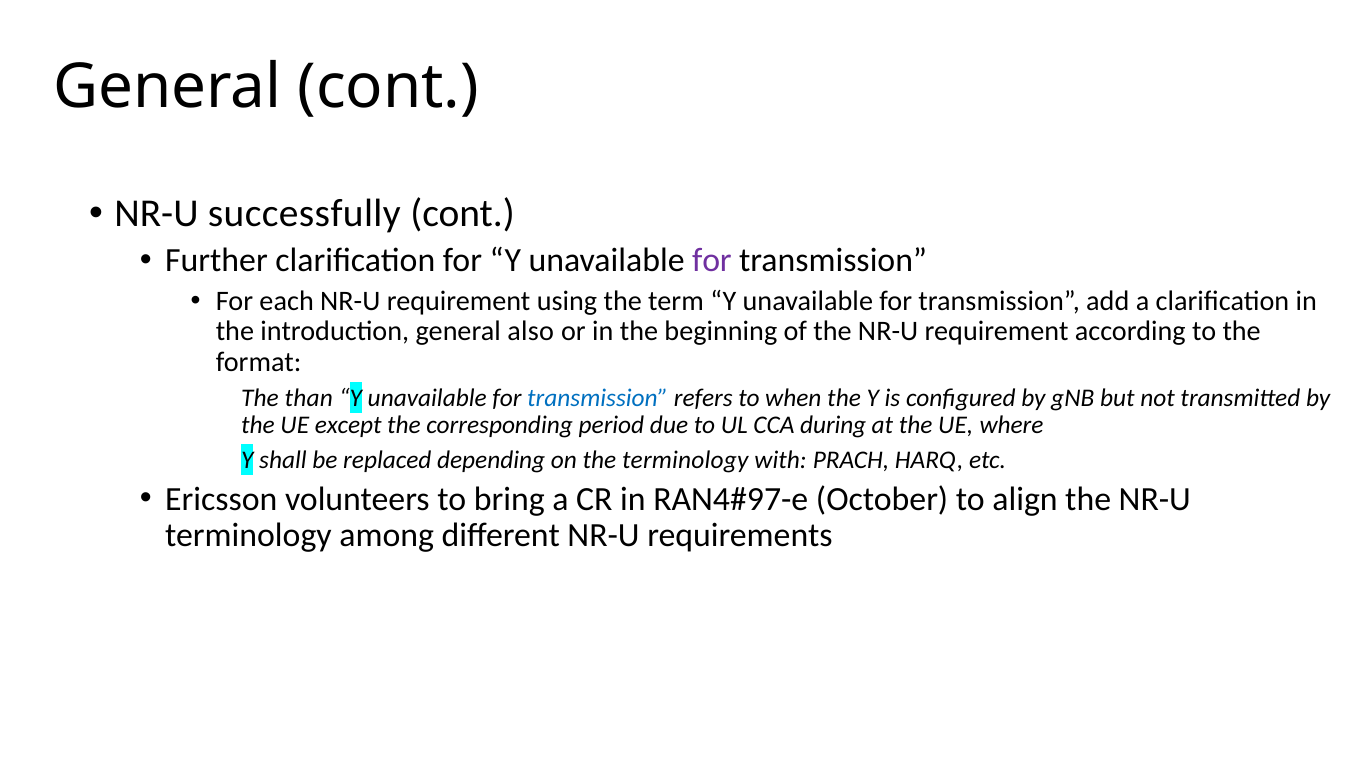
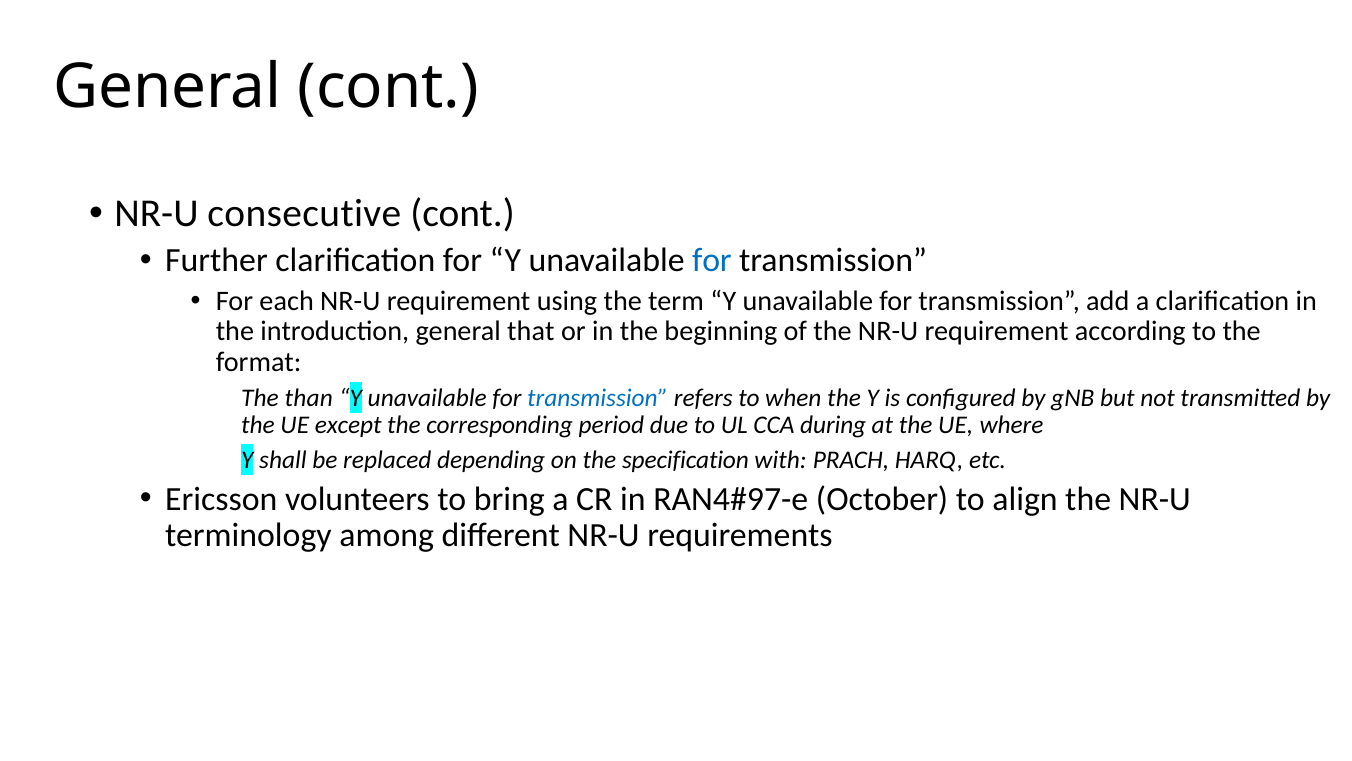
successfully: successfully -> consecutive
for at (712, 260) colour: purple -> blue
also: also -> that
the terminology: terminology -> specification
